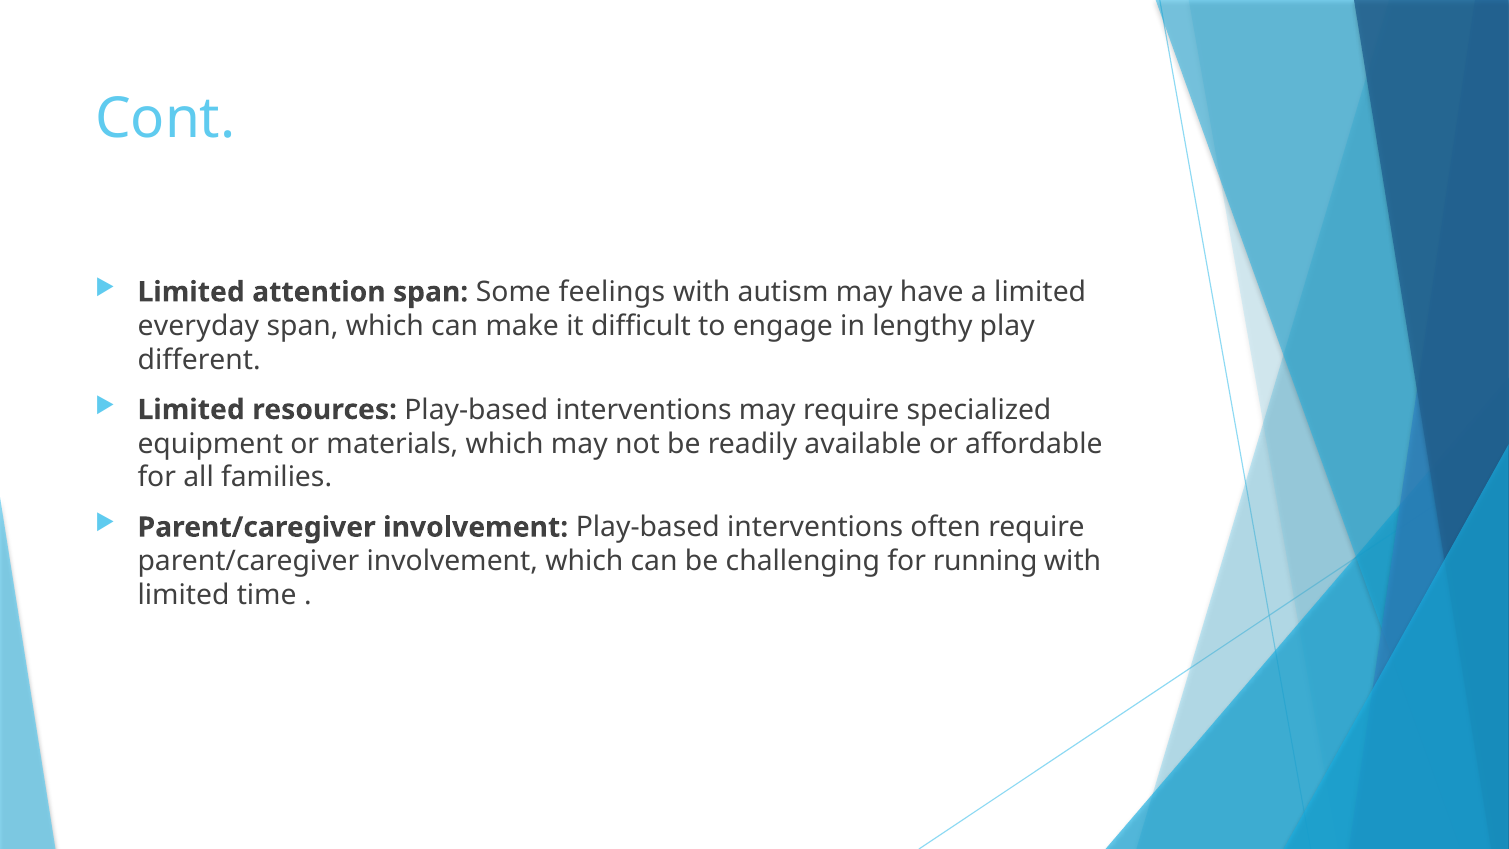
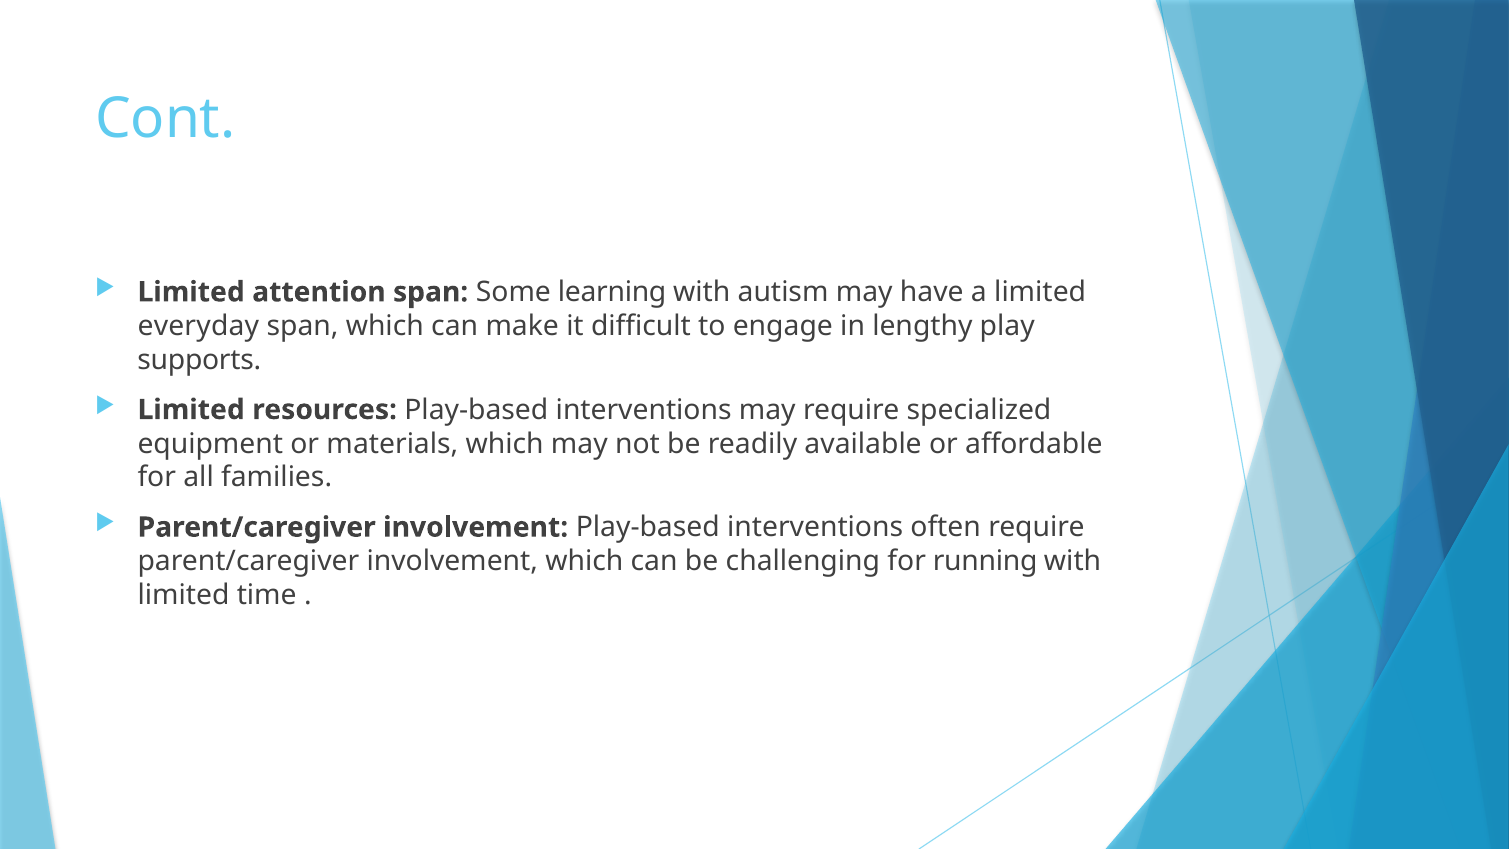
feelings: feelings -> learning
different: different -> supports
